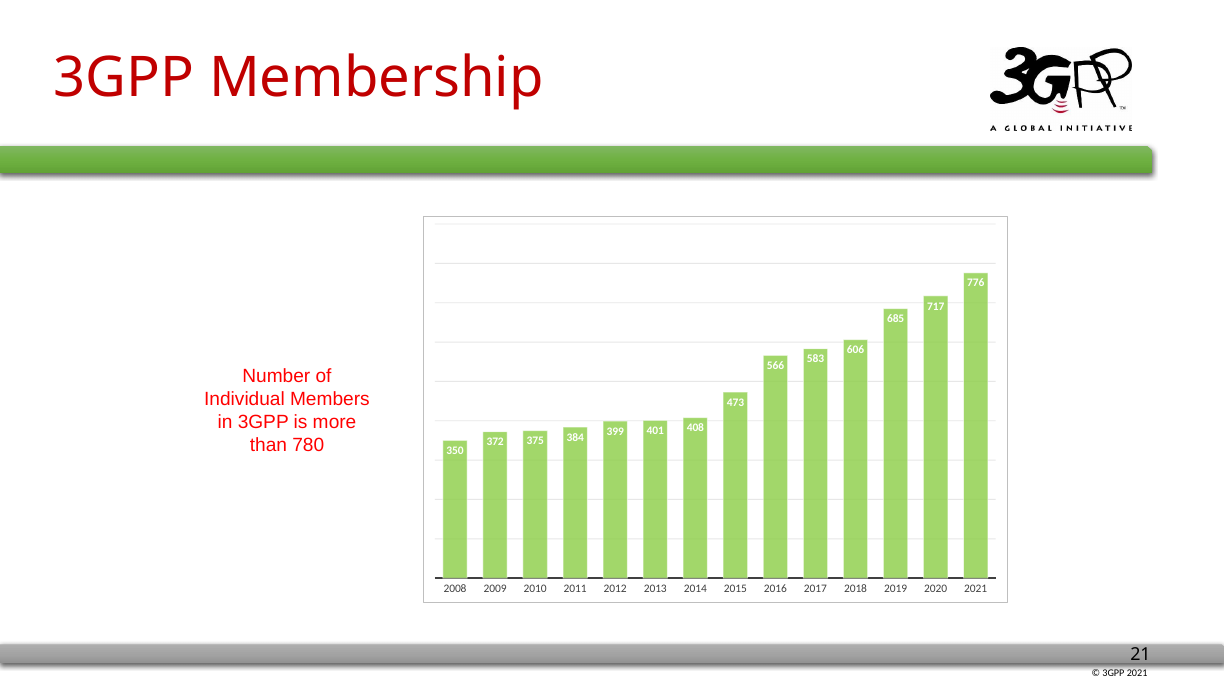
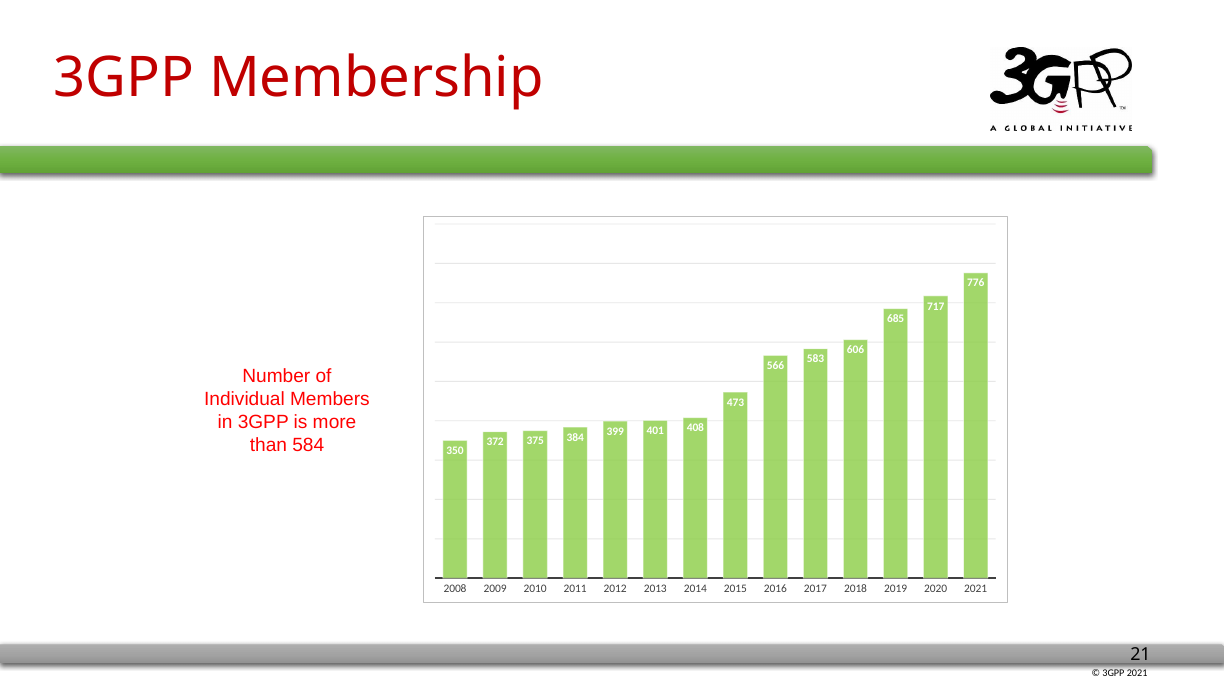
780: 780 -> 584
